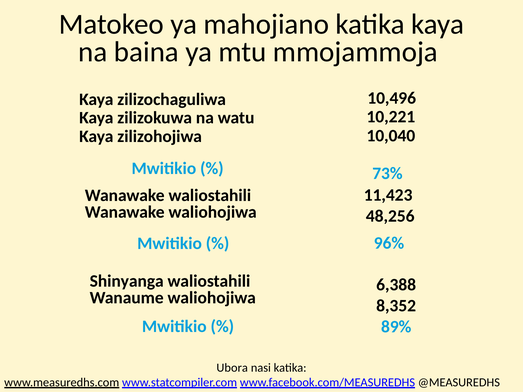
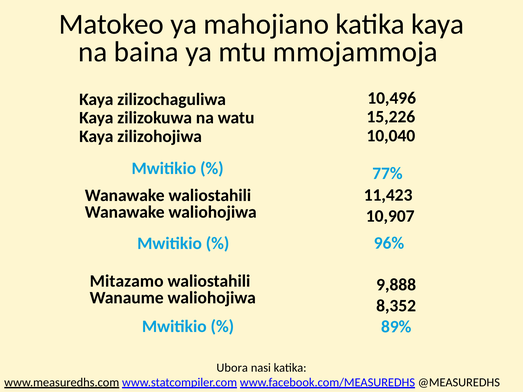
10,221: 10,221 -> 15,226
73%: 73% -> 77%
48,256: 48,256 -> 10,907
Shinyanga: Shinyanga -> Mitazamo
6,388: 6,388 -> 9,888
